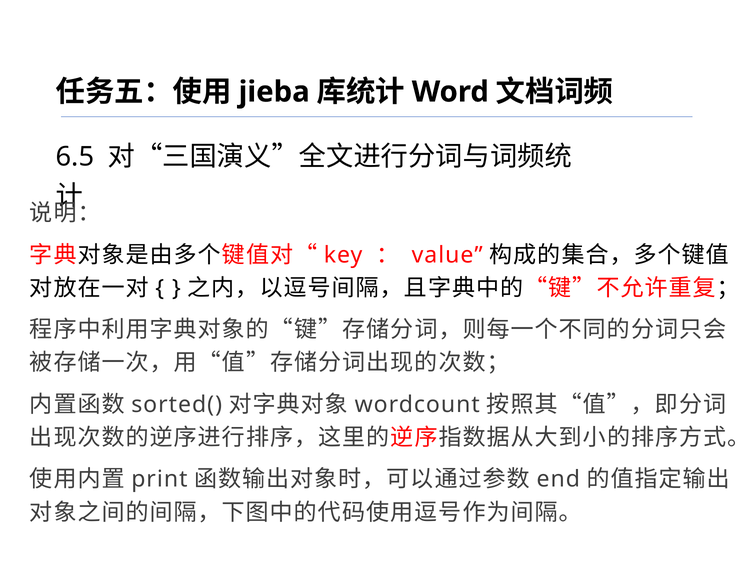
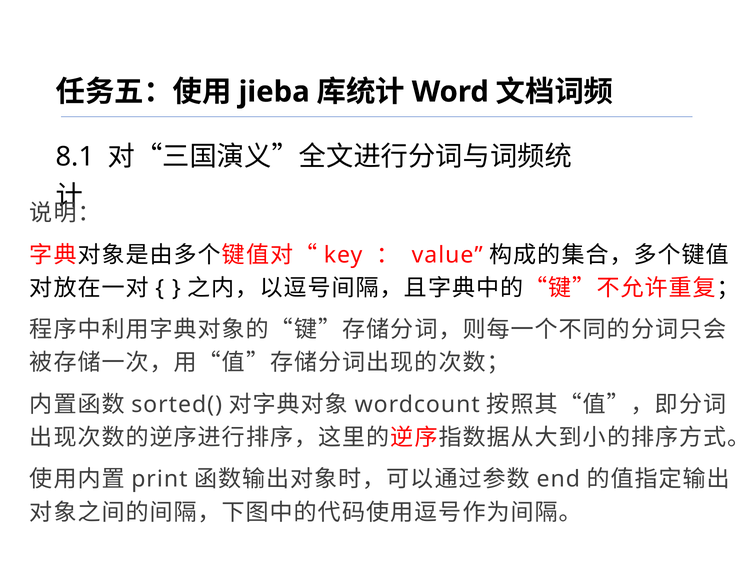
6.5: 6.5 -> 8.1
